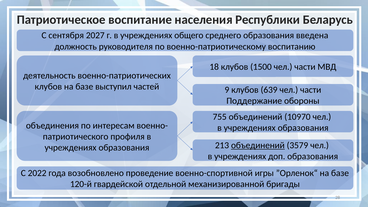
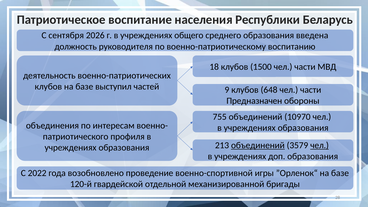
2027: 2027 -> 2026
639: 639 -> 648
Поддержание: Поддержание -> Предназначен
чел at (320, 145) underline: none -> present
